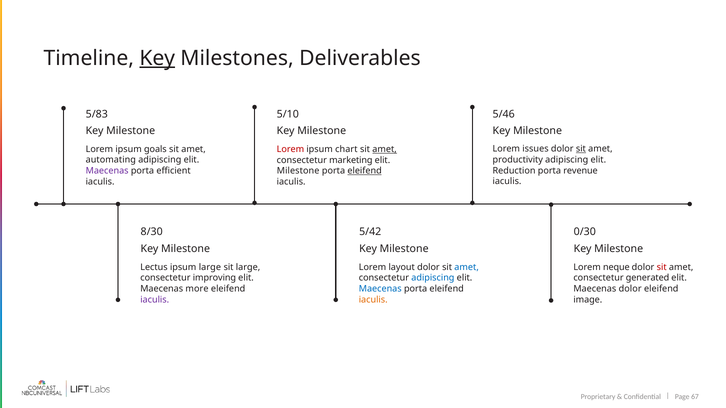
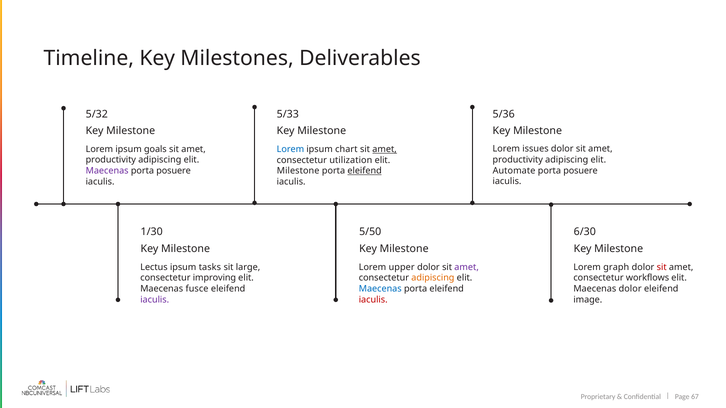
Key at (157, 58) underline: present -> none
5/83: 5/83 -> 5/32
5/10: 5/10 -> 5/33
5/46: 5/46 -> 5/36
sit at (581, 149) underline: present -> none
Lorem at (290, 149) colour: red -> blue
automating at (111, 160): automating -> productivity
marketing: marketing -> utilization
Reduction: Reduction -> Automate
revenue at (581, 171): revenue -> posuere
efficient at (174, 171): efficient -> posuere
8/30: 8/30 -> 1/30
5/42: 5/42 -> 5/50
0/30: 0/30 -> 6/30
ipsum large: large -> tasks
layout: layout -> upper
amet at (467, 267) colour: blue -> purple
neque: neque -> graph
adipiscing at (433, 278) colour: blue -> orange
generated: generated -> workflows
more: more -> fusce
iaculis at (373, 300) colour: orange -> red
